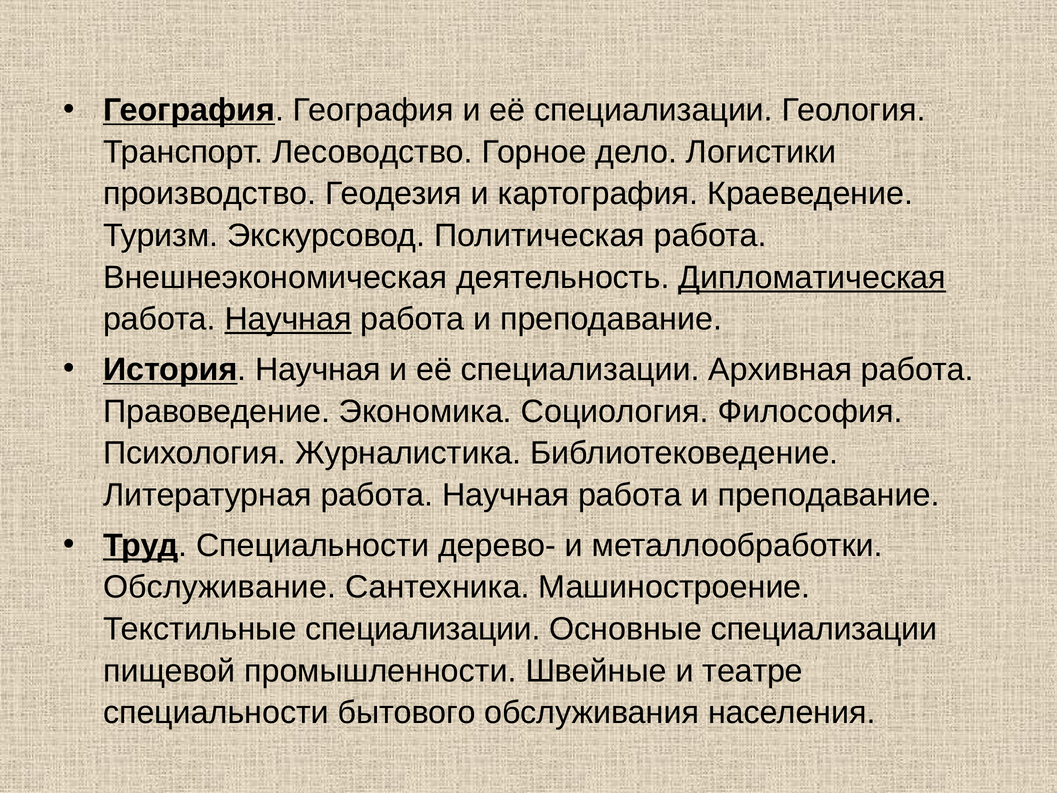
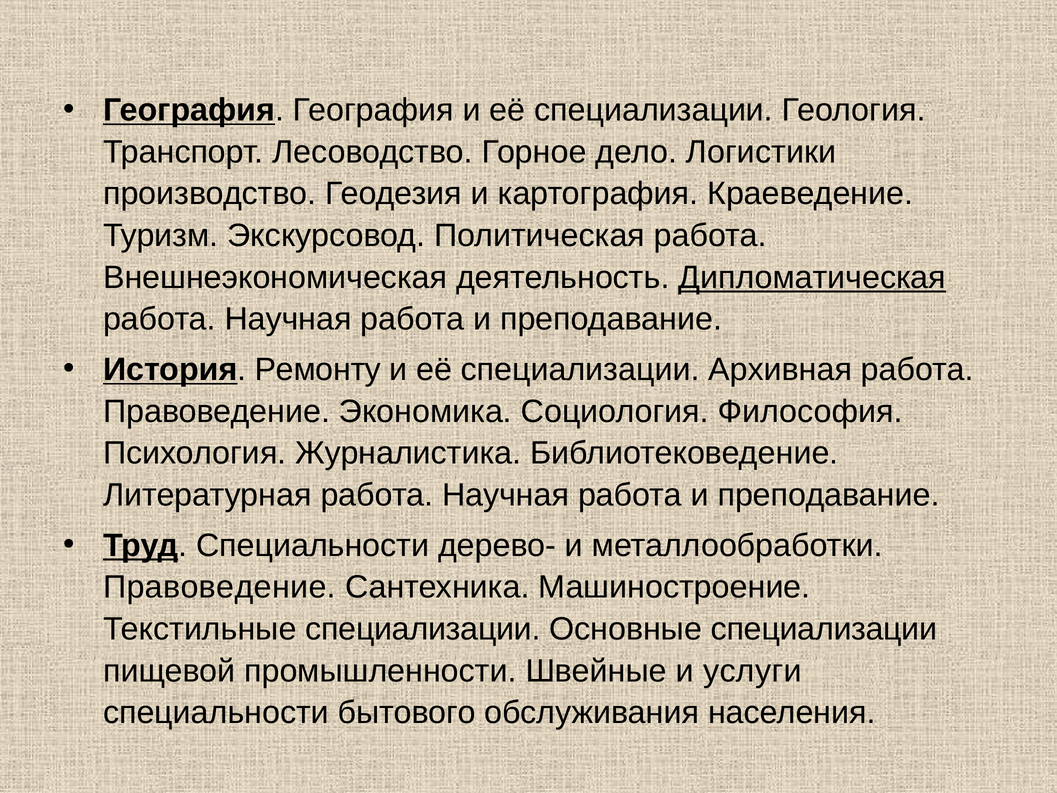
Научная at (288, 319) underline: present -> none
История Научная: Научная -> Ремонту
Обслуживание at (220, 587): Обслуживание -> Правоведение
театре: театре -> услуги
